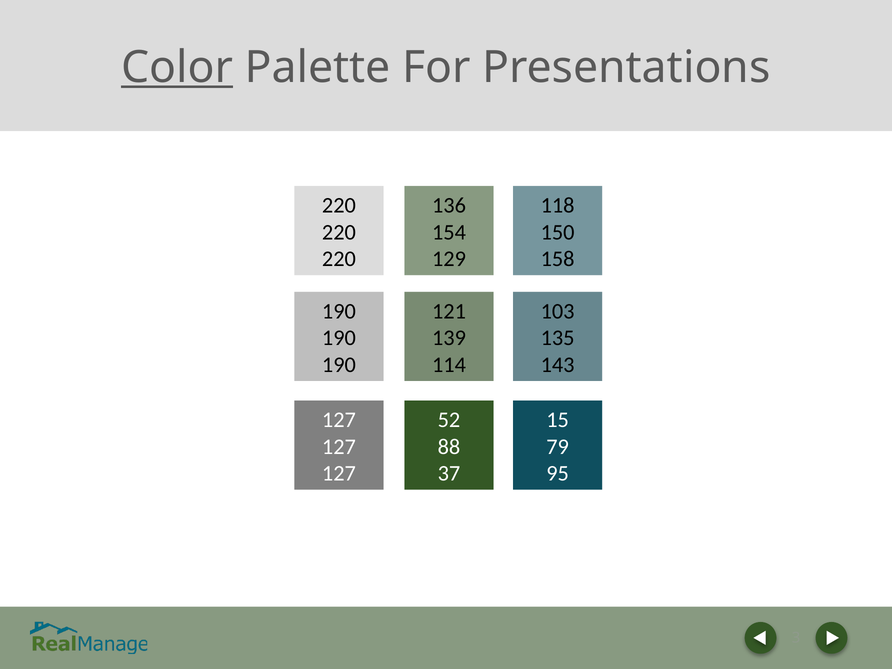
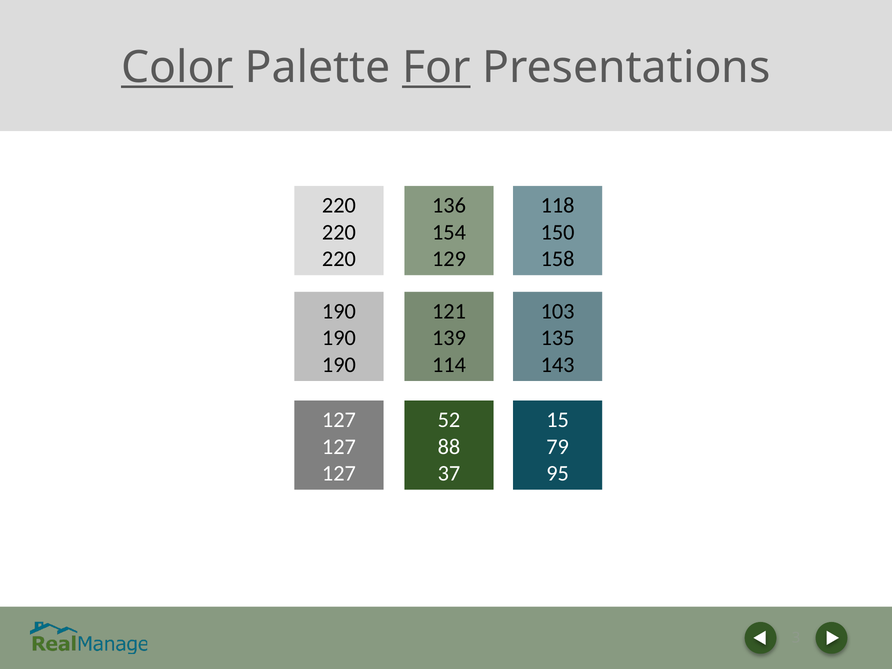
For underline: none -> present
